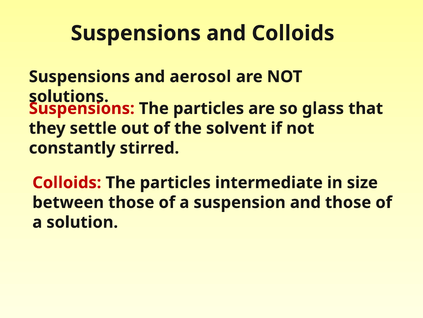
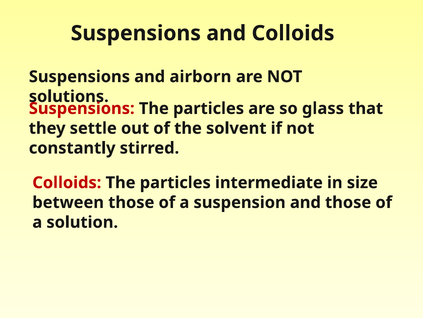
aerosol: aerosol -> airborn
